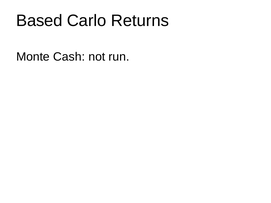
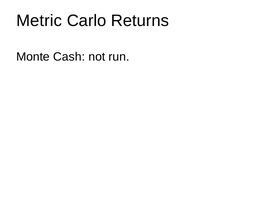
Based: Based -> Metric
